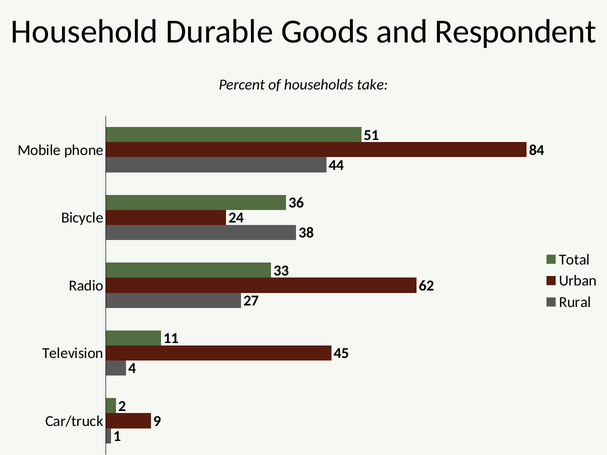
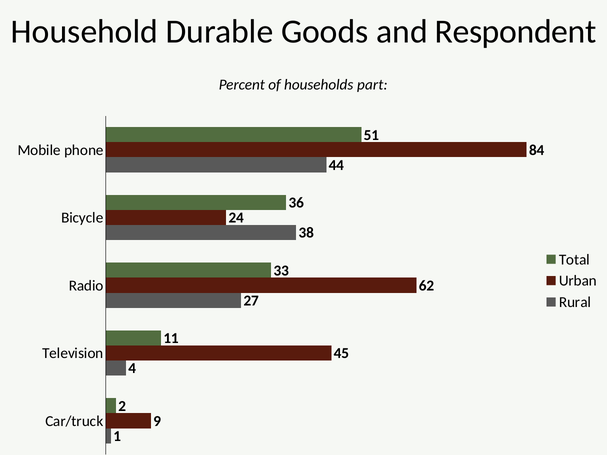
take: take -> part
